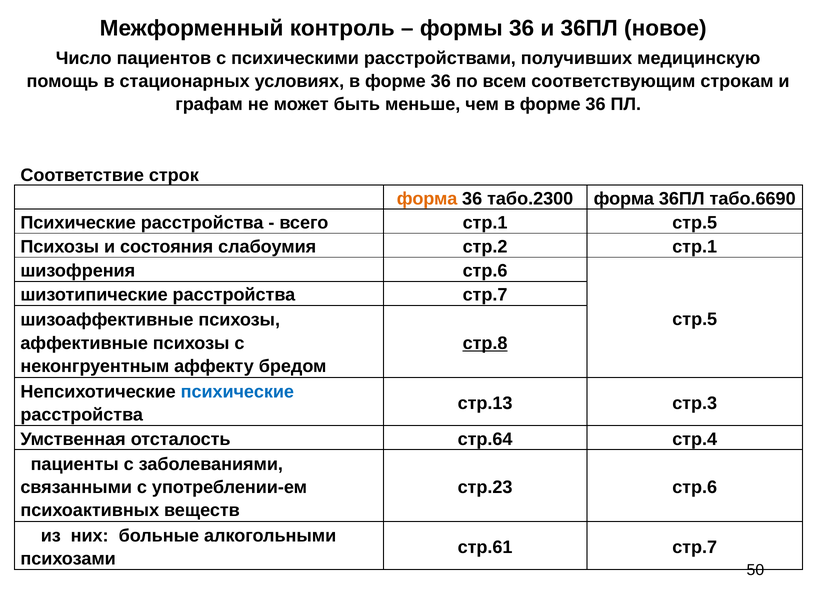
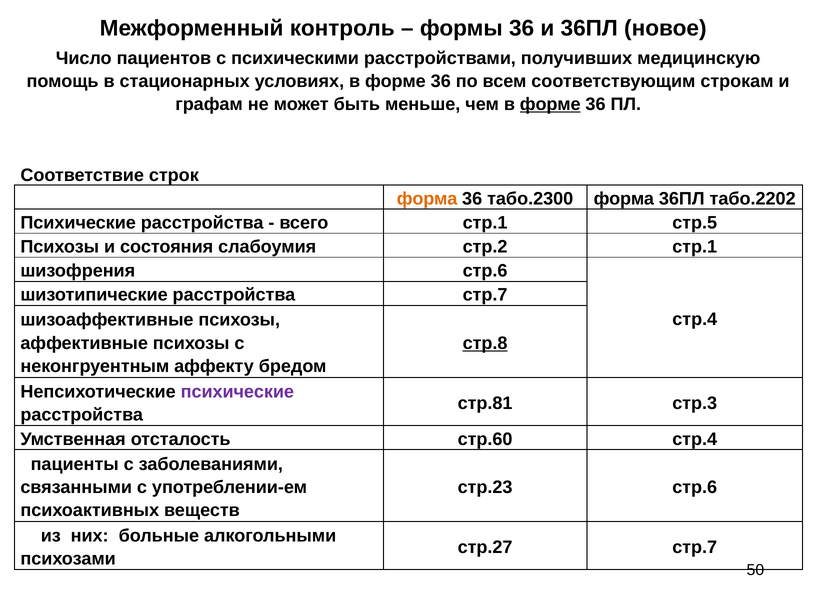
форме at (550, 104) underline: none -> present
табо.6690: табо.6690 -> табо.2202
стр.5 at (695, 319): стр.5 -> стр.4
психические at (237, 391) colour: blue -> purple
стр.13: стр.13 -> стр.81
стр.64: стр.64 -> стр.60
стр.61: стр.61 -> стр.27
